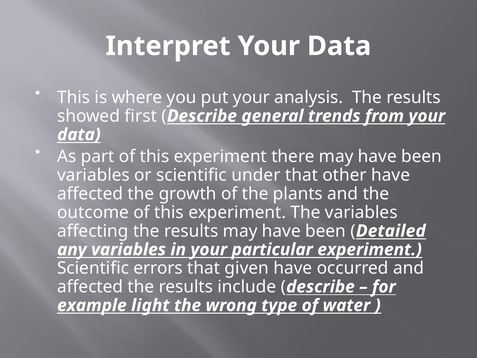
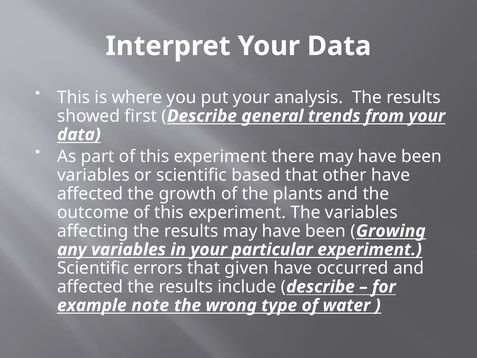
under: under -> based
Detailed: Detailed -> Growing
light: light -> note
